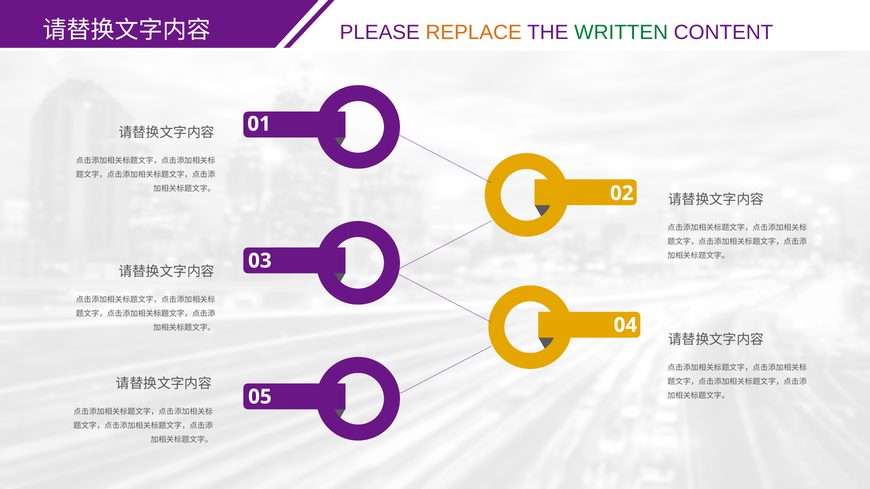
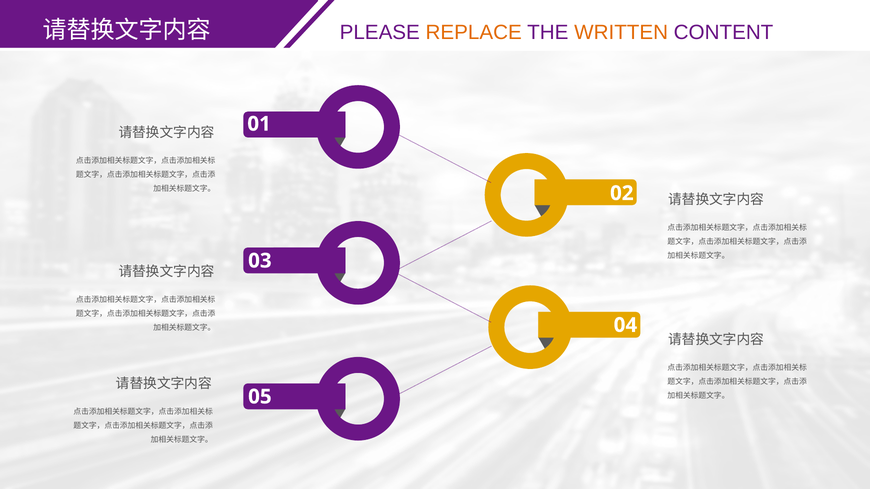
WRITTEN colour: green -> orange
